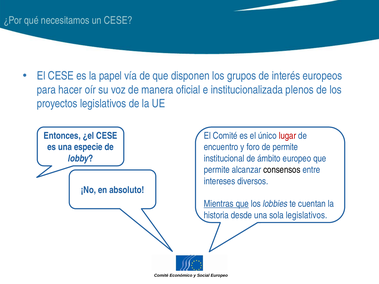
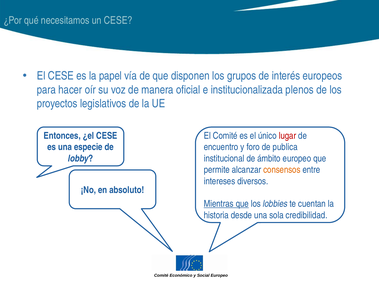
de permite: permite -> publica
consensos colour: black -> orange
sola legislativos: legislativos -> credibilidad
